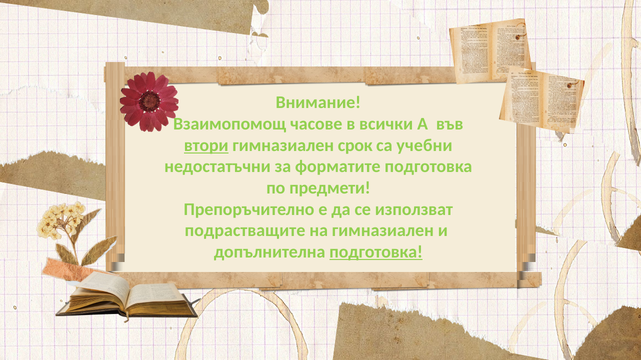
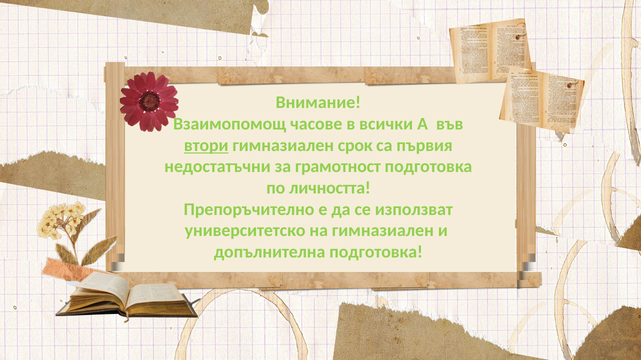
учебни: учебни -> първия
форматите: форматите -> грамотност
предмети: предмети -> личността
подрастващите: подрастващите -> университетско
подготовка at (376, 252) underline: present -> none
